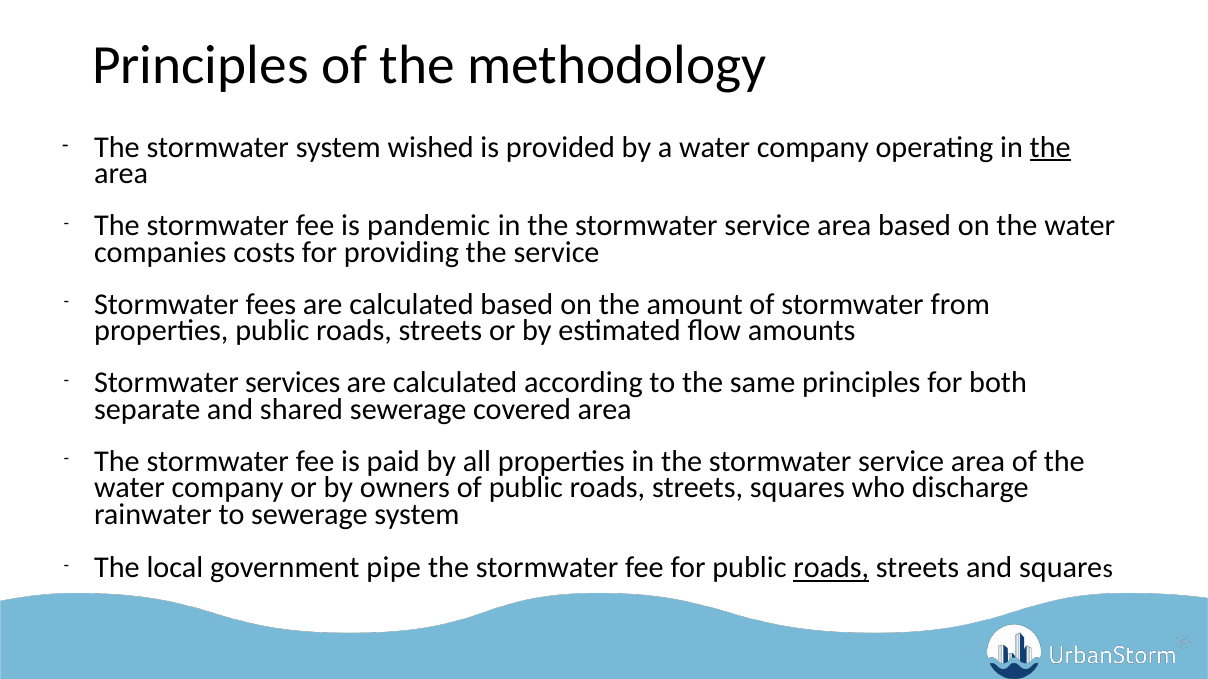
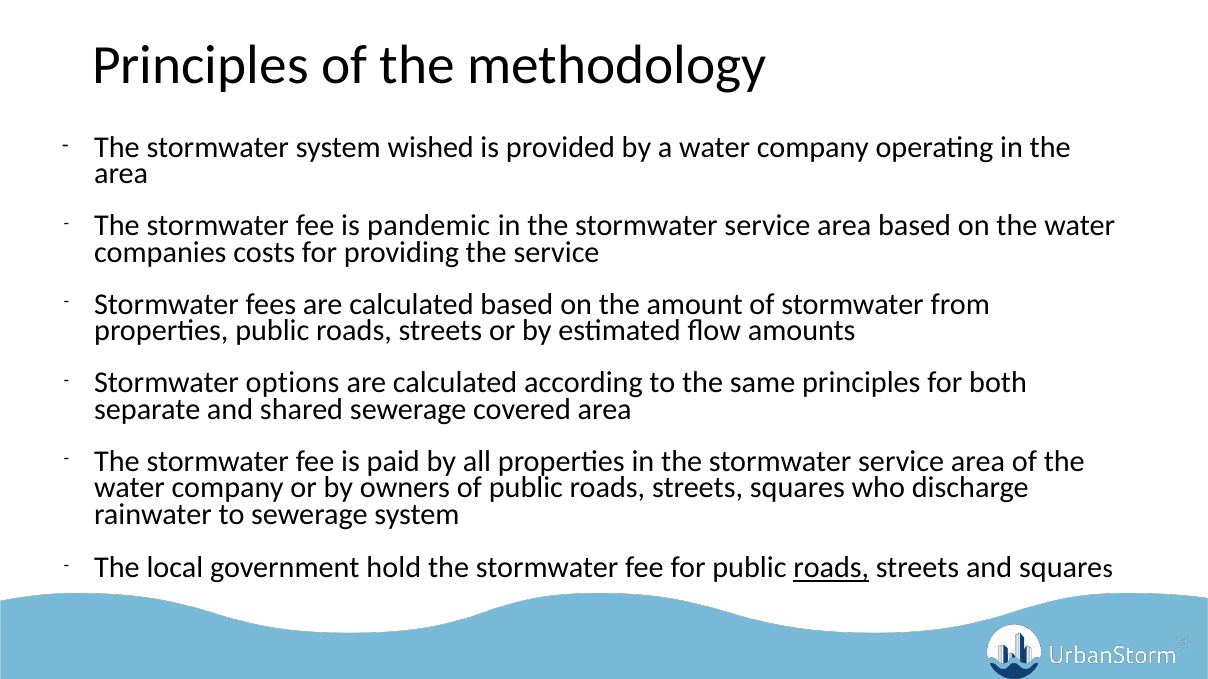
the at (1050, 147) underline: present -> none
services: services -> options
pipe: pipe -> hold
